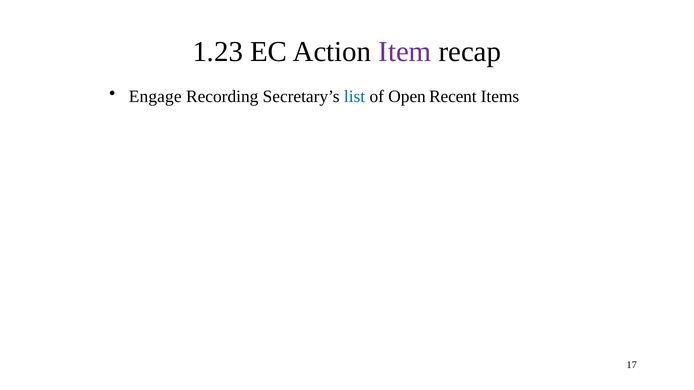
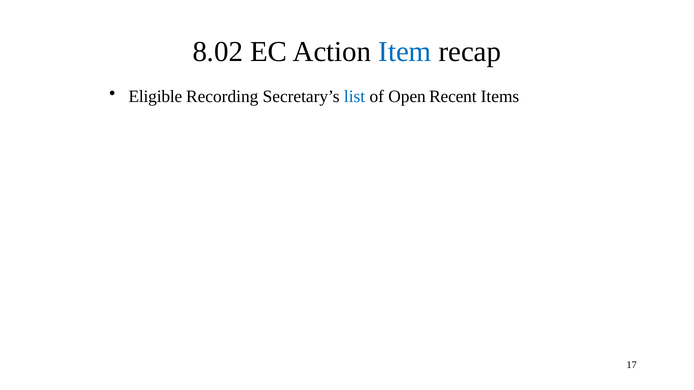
1.23: 1.23 -> 8.02
Item colour: purple -> blue
Engage: Engage -> Eligible
